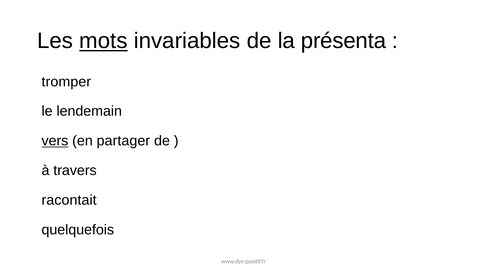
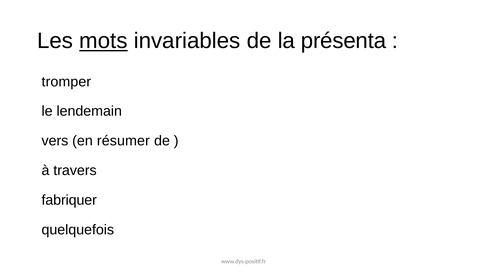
vers underline: present -> none
partager: partager -> résumer
racontait: racontait -> fabriquer
